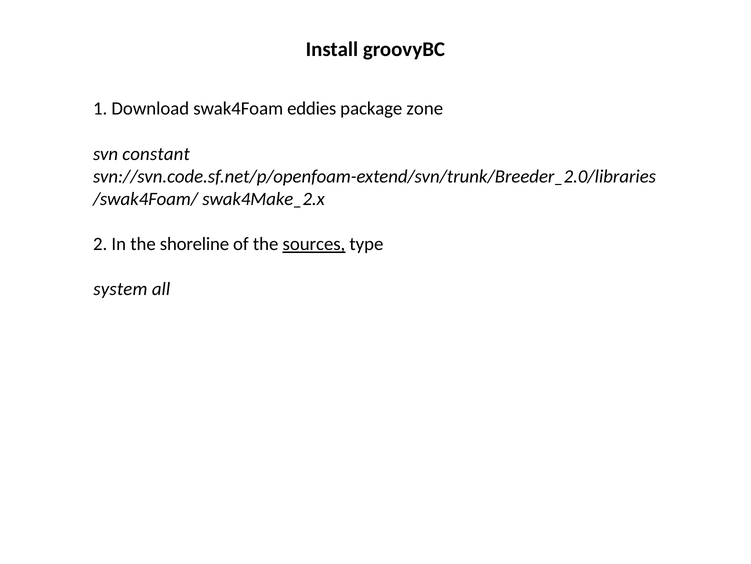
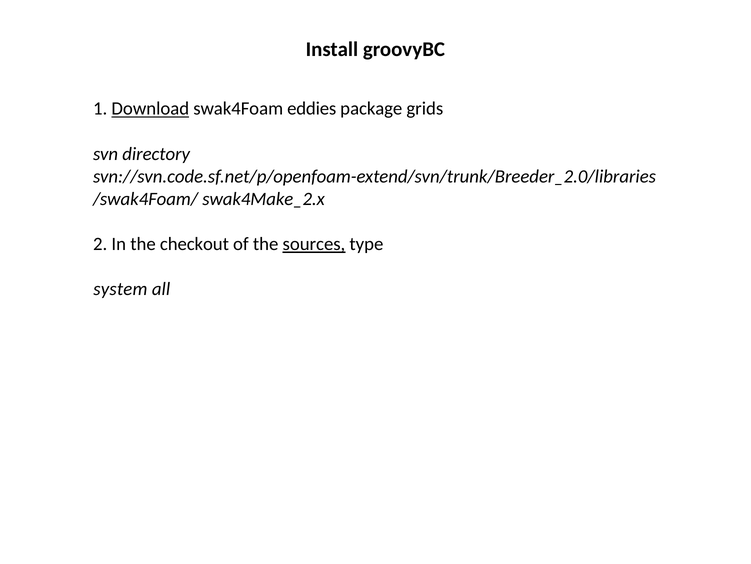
Download underline: none -> present
zone: zone -> grids
constant: constant -> directory
shoreline: shoreline -> checkout
